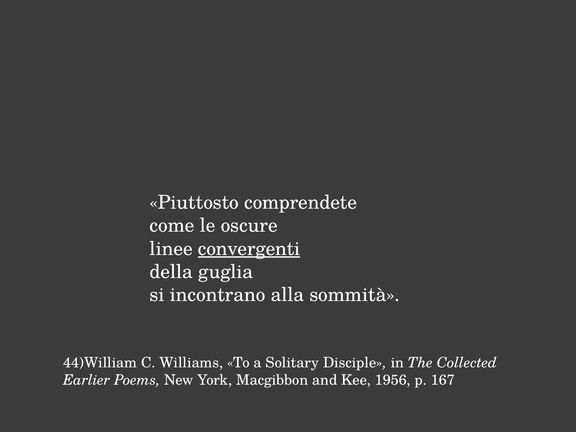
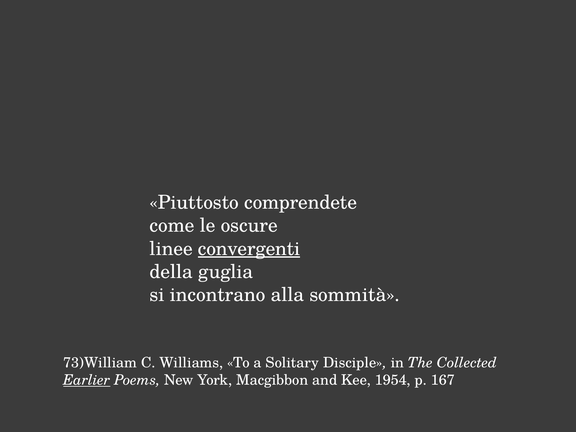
44)William: 44)William -> 73)William
Earlier underline: none -> present
1956: 1956 -> 1954
